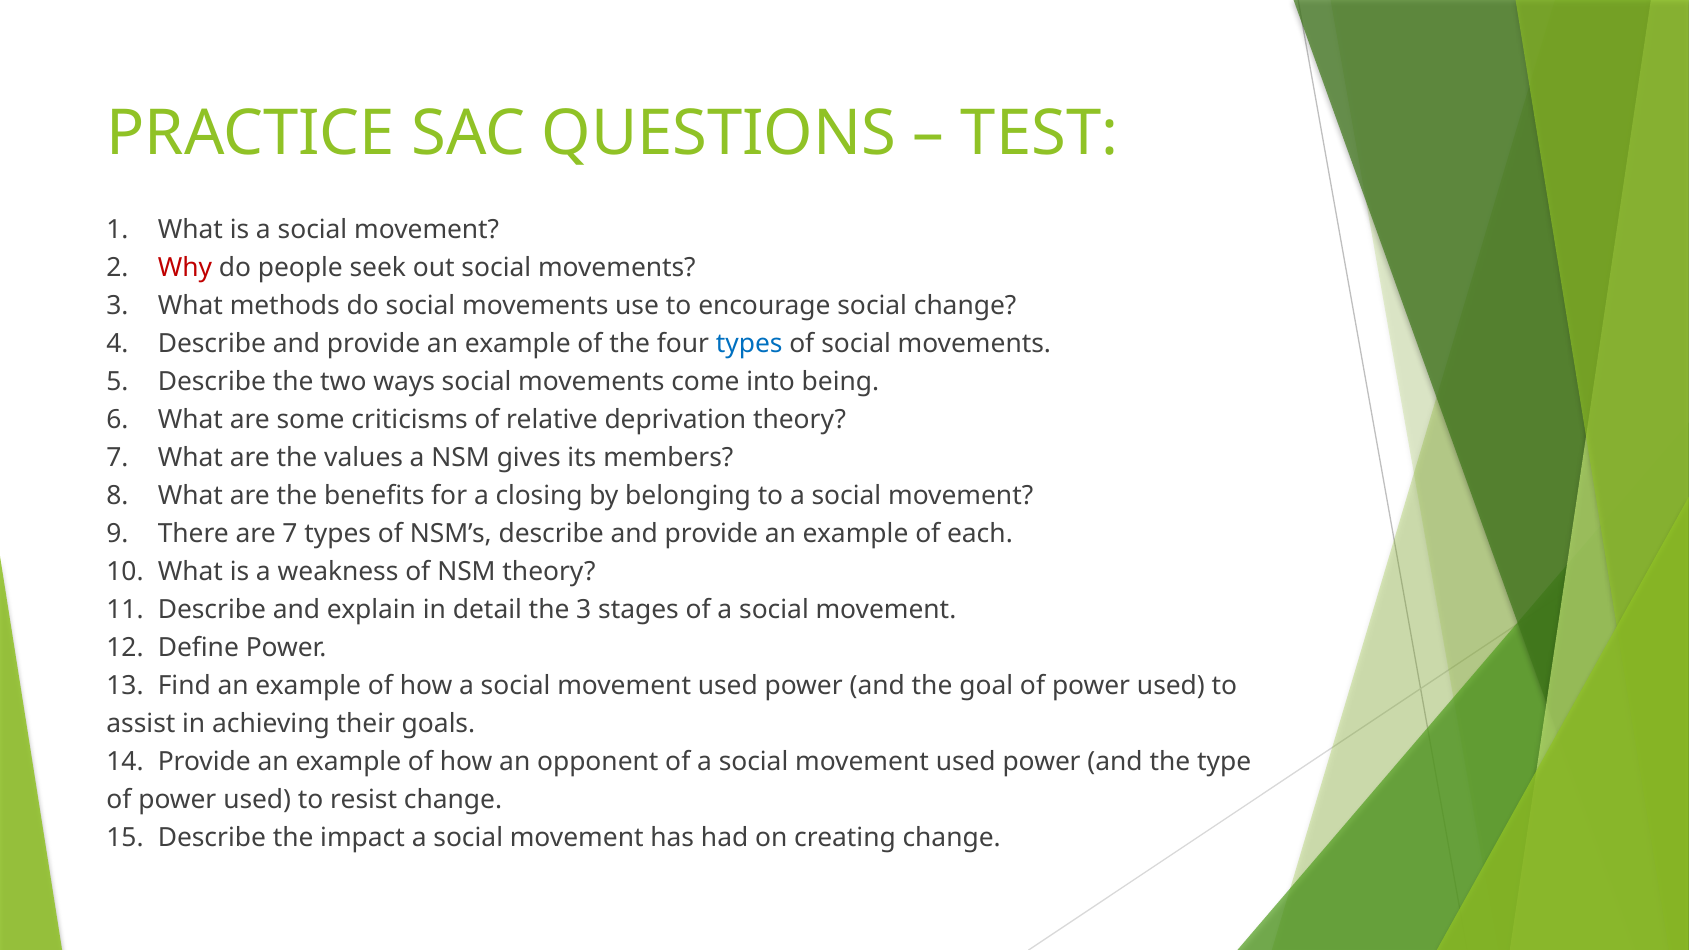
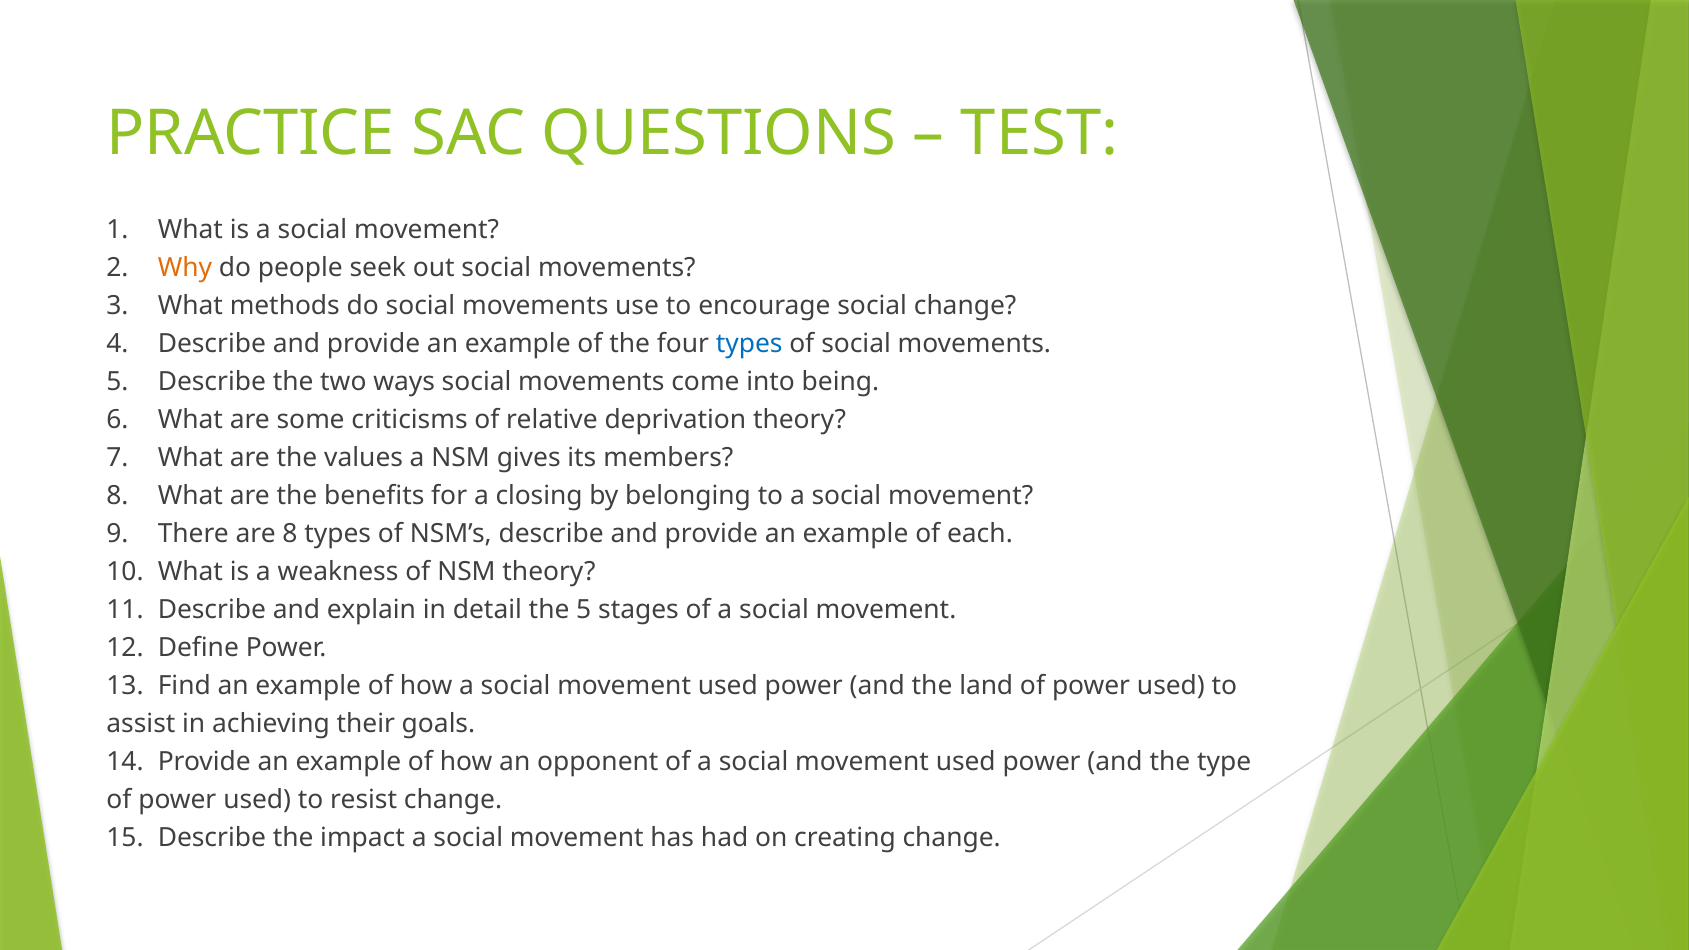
Why colour: red -> orange
are 7: 7 -> 8
the 3: 3 -> 5
goal: goal -> land
